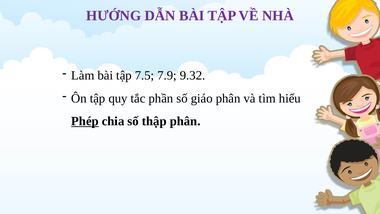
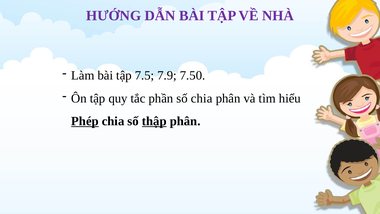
9.32: 9.32 -> 7.50
số giáo: giáo -> chia
thập underline: none -> present
